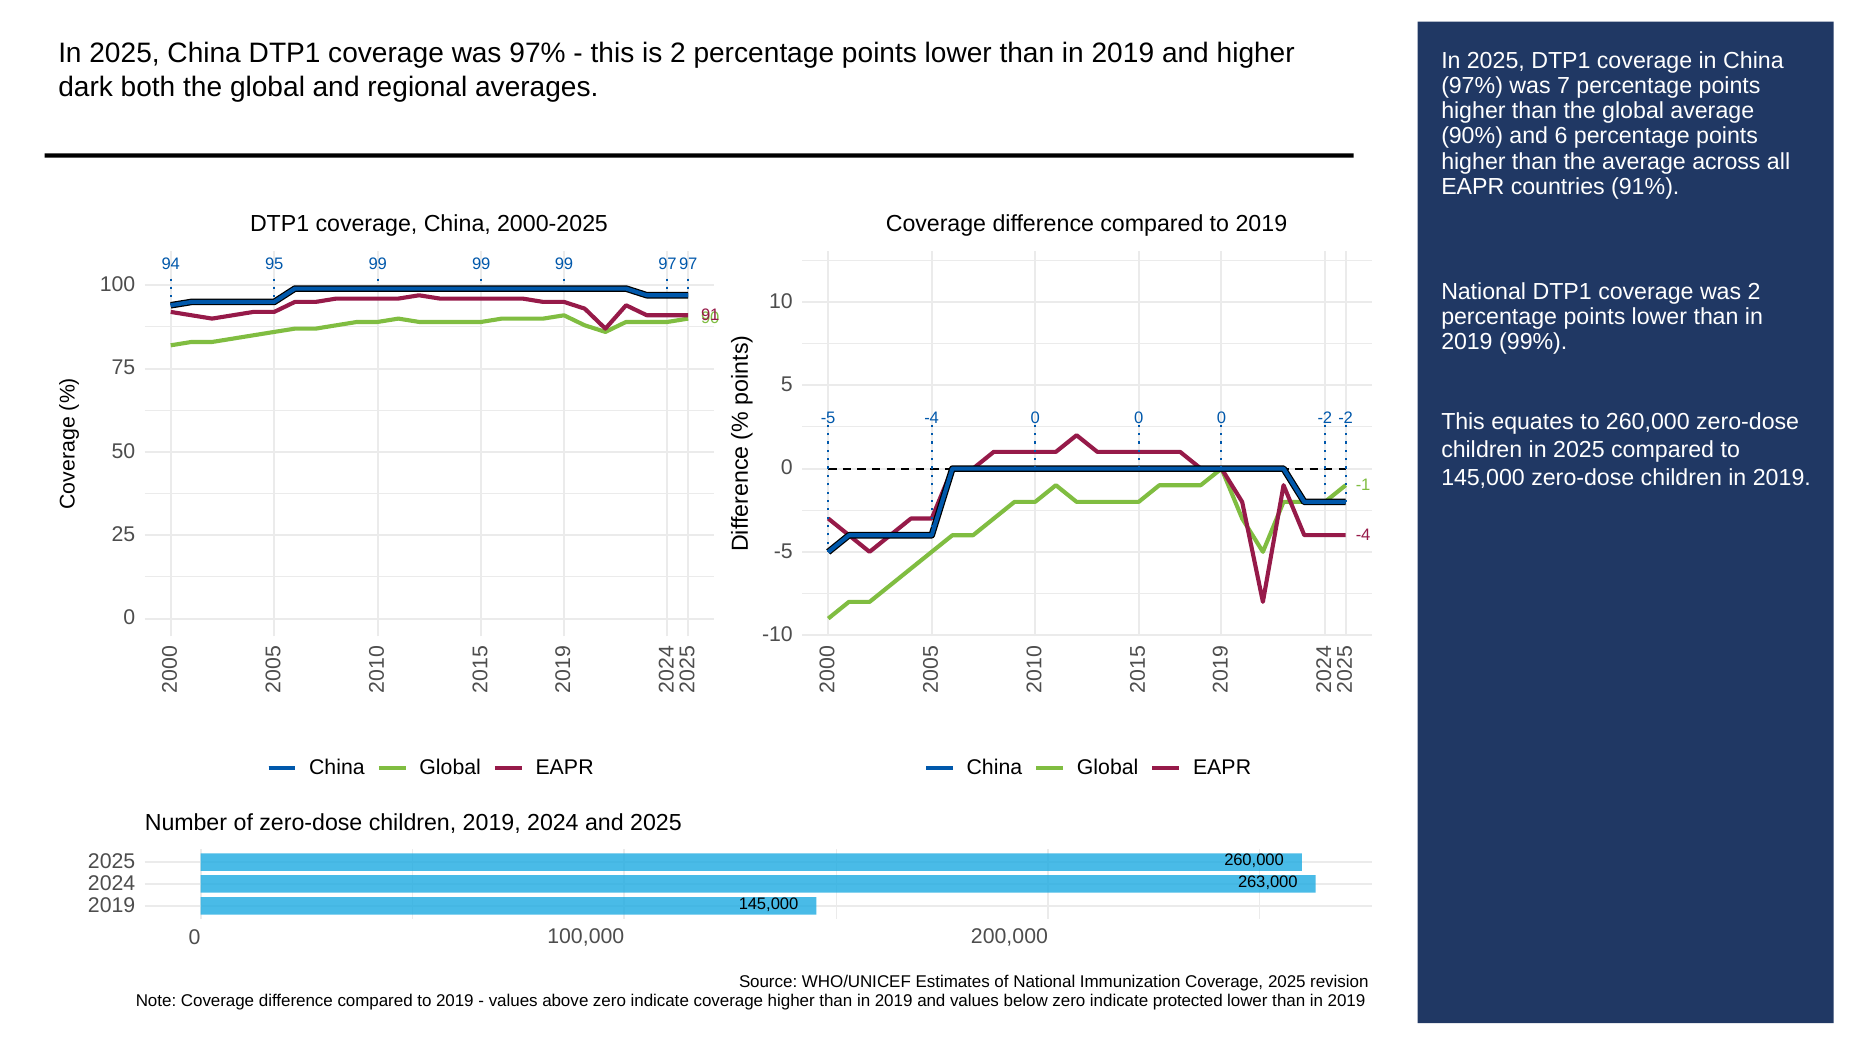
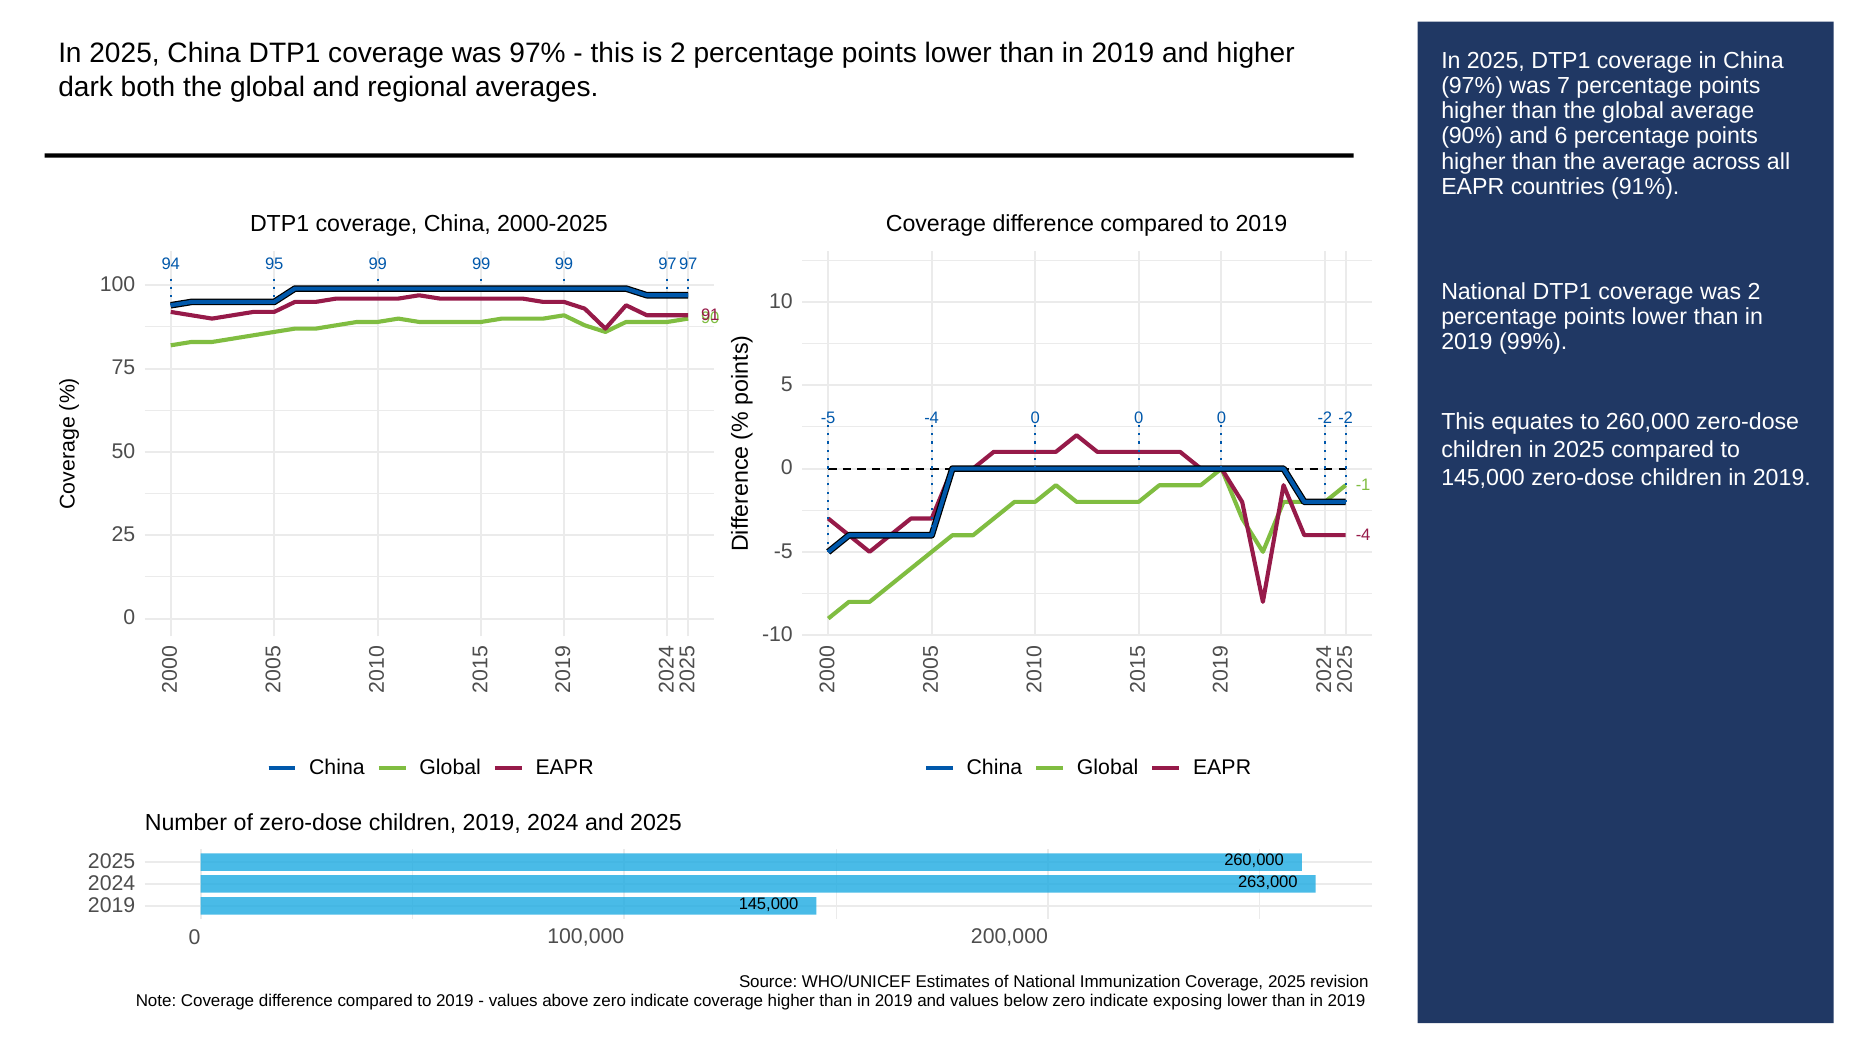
protected: protected -> exposing
